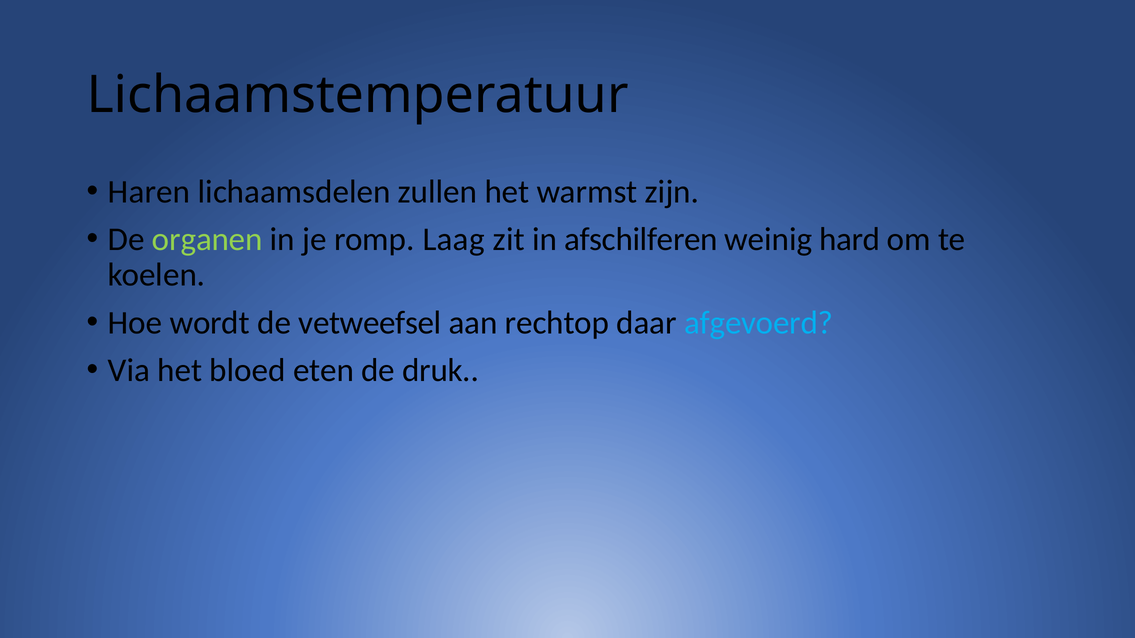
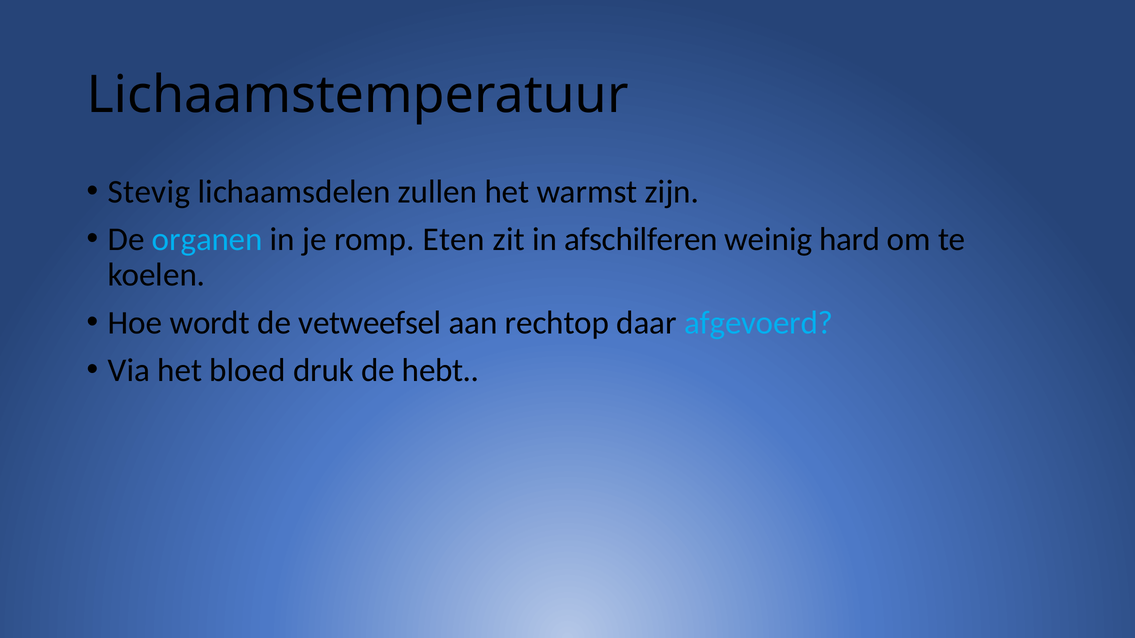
Haren: Haren -> Stevig
organen colour: light green -> light blue
Laag: Laag -> Eten
eten: eten -> druk
druk: druk -> hebt
